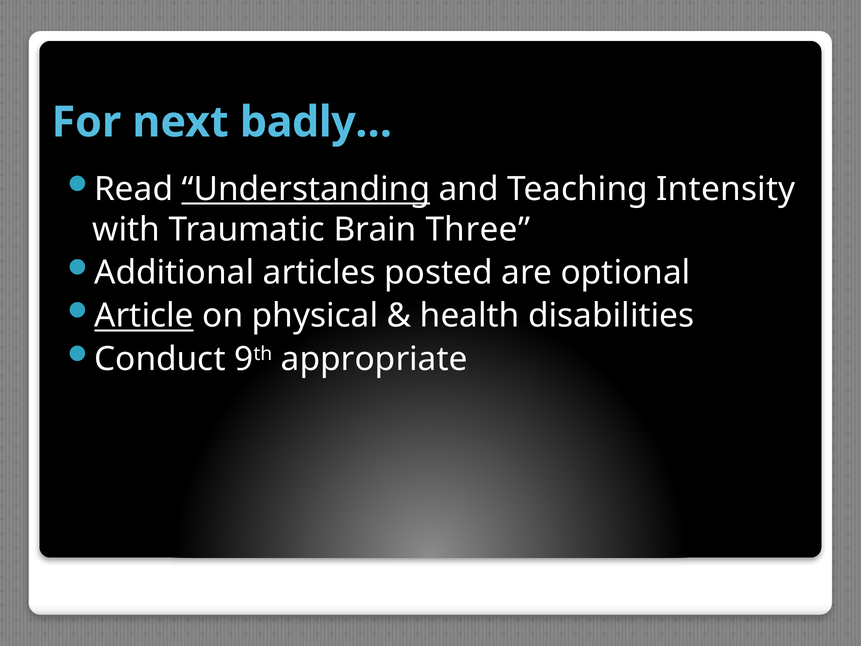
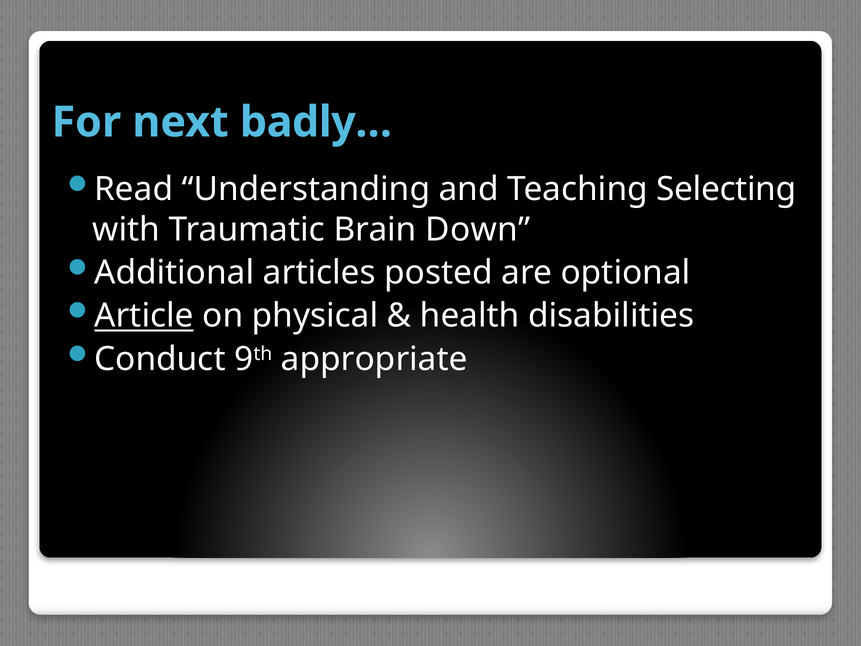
Understanding underline: present -> none
Intensity: Intensity -> Selecting
Three: Three -> Down
